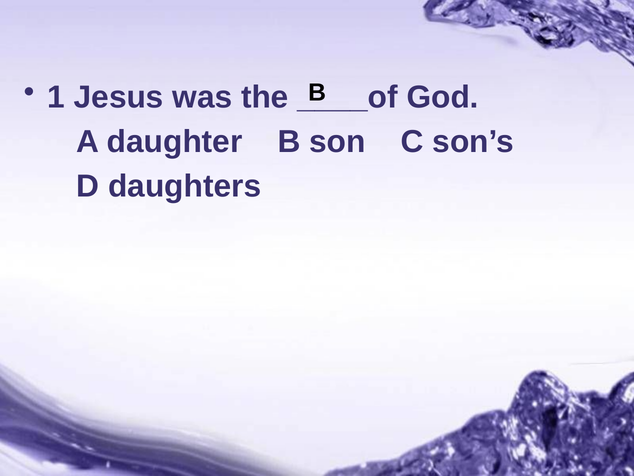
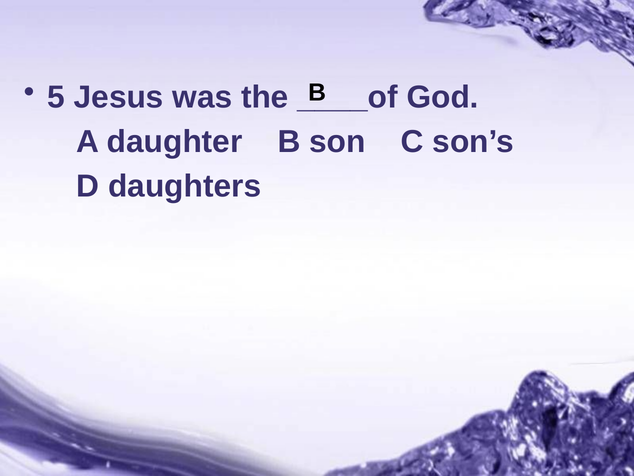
1: 1 -> 5
